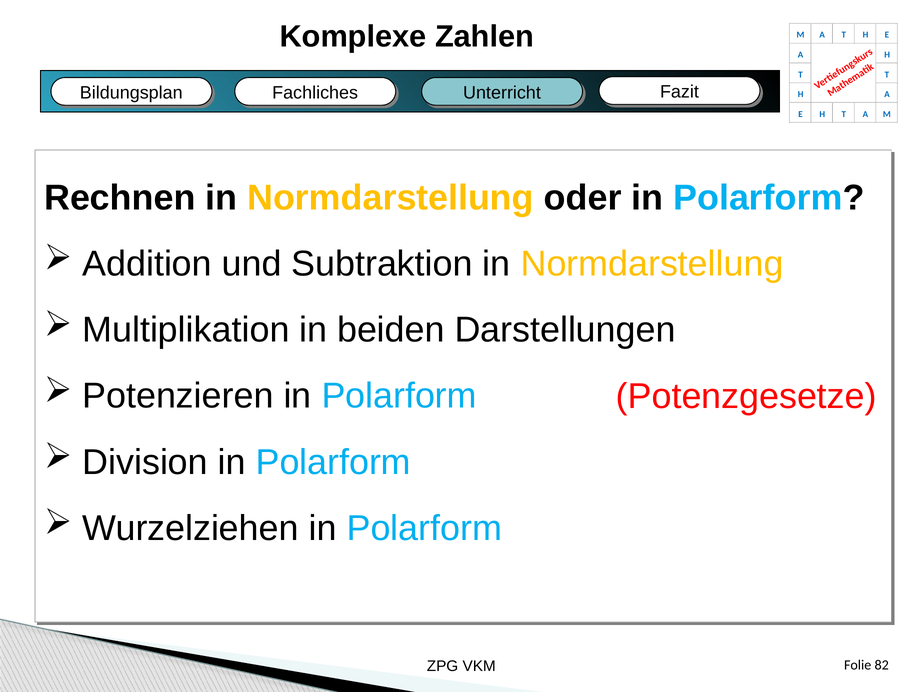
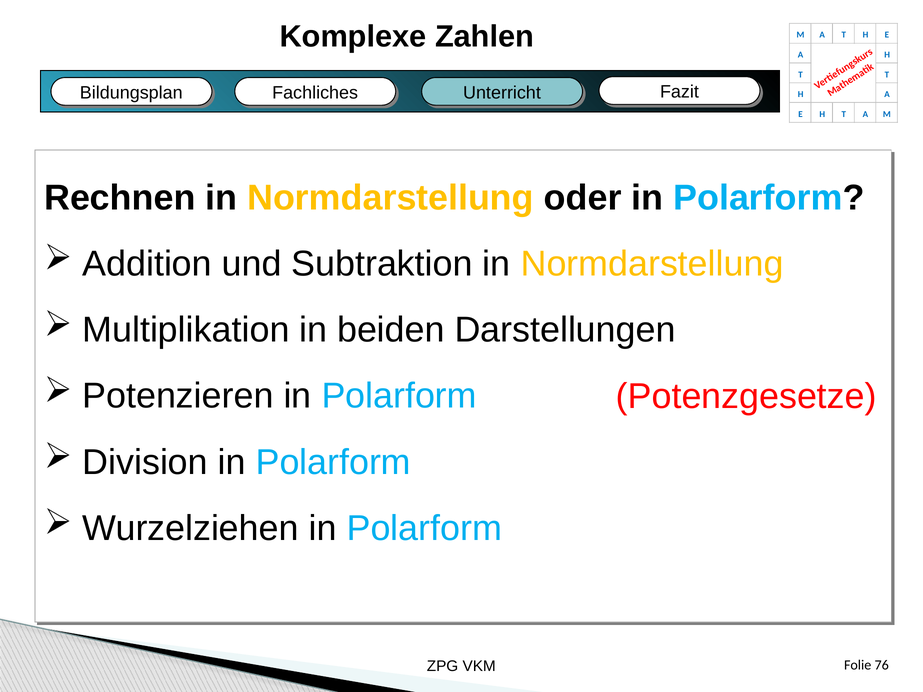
82: 82 -> 76
